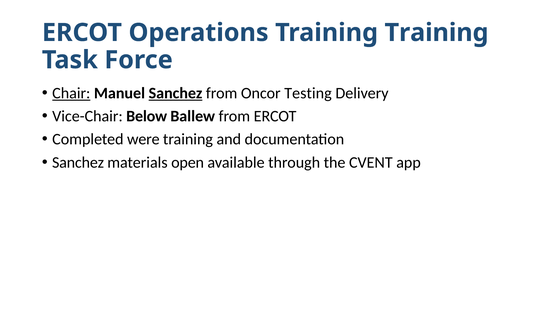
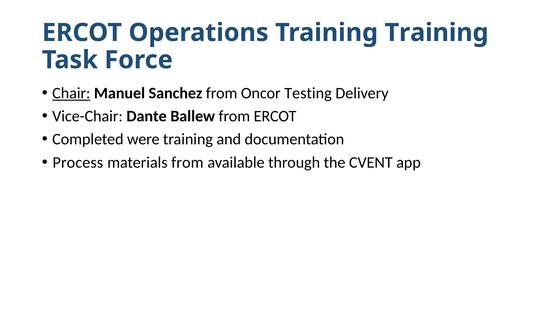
Sanchez at (175, 93) underline: present -> none
Below: Below -> Dante
Sanchez at (78, 162): Sanchez -> Process
materials open: open -> from
